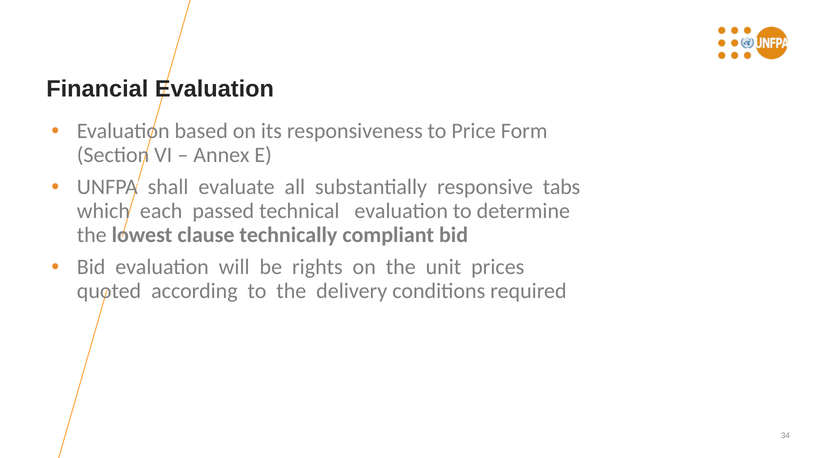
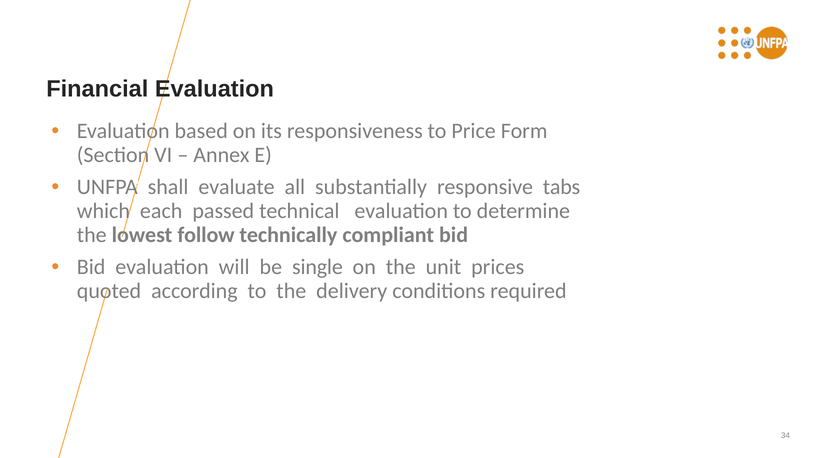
clause: clause -> follow
rights: rights -> single
